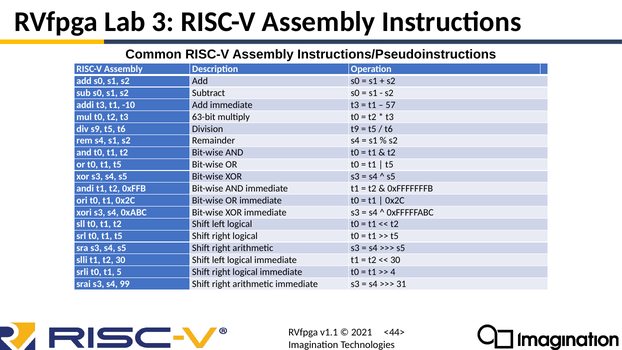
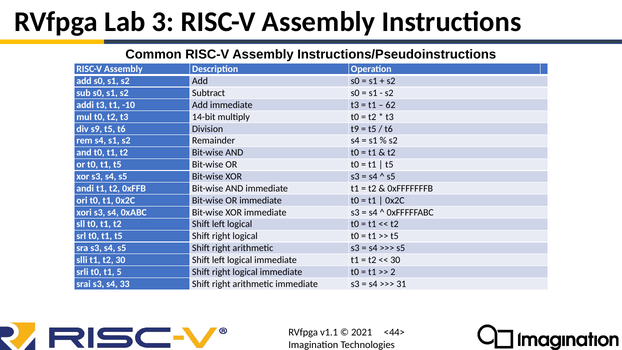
57: 57 -> 62
63-bit: 63-bit -> 14-bit
4: 4 -> 2
99: 99 -> 33
